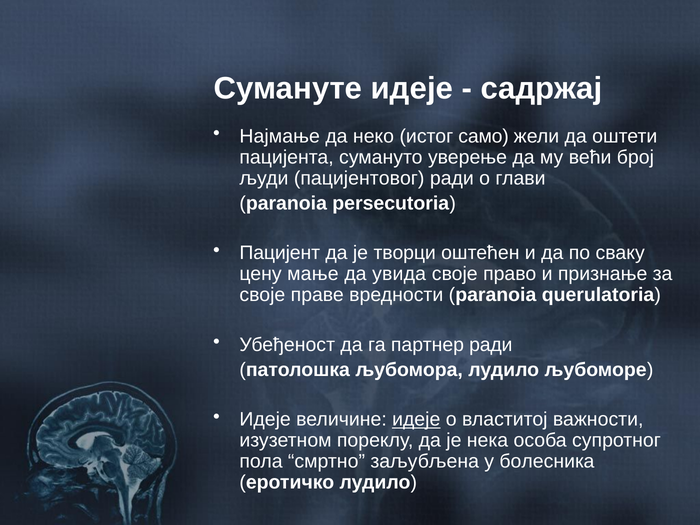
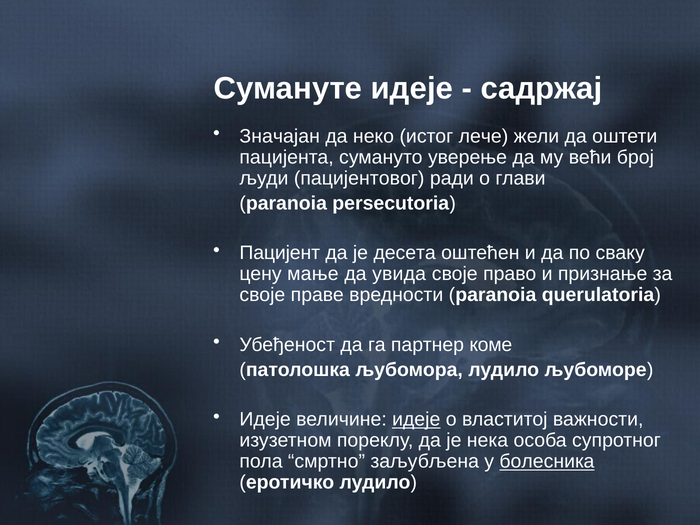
Најмање: Најмање -> Значајан
само: само -> лече
творци: творци -> десета
партнер ради: ради -> коме
болесника underline: none -> present
